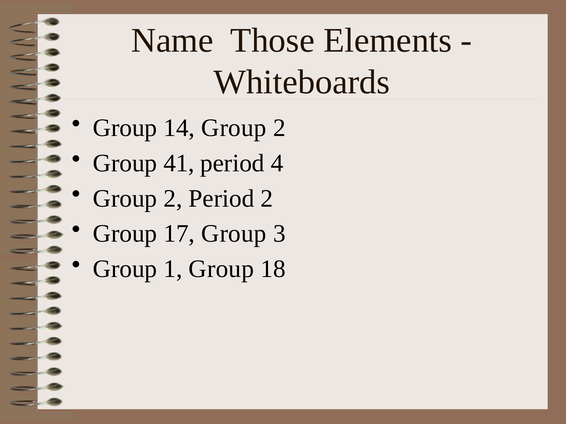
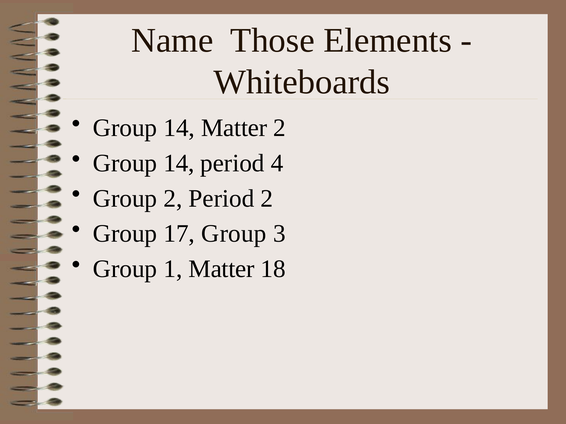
14 Group: Group -> Matter
41 at (179, 163): 41 -> 14
1 Group: Group -> Matter
